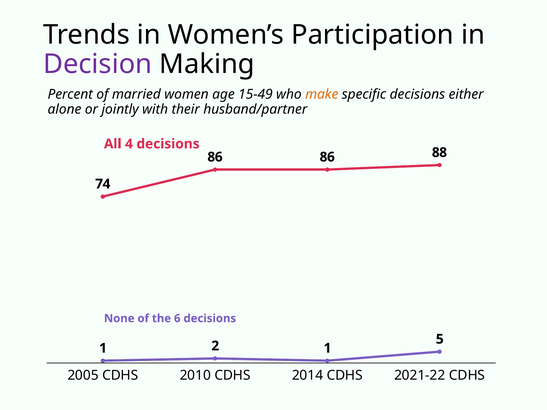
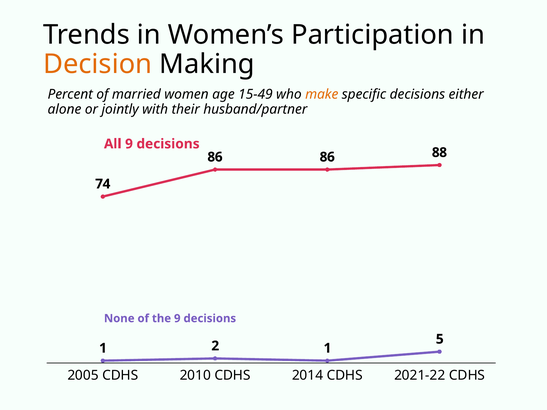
Decision colour: purple -> orange
All 4: 4 -> 9
the 6: 6 -> 9
